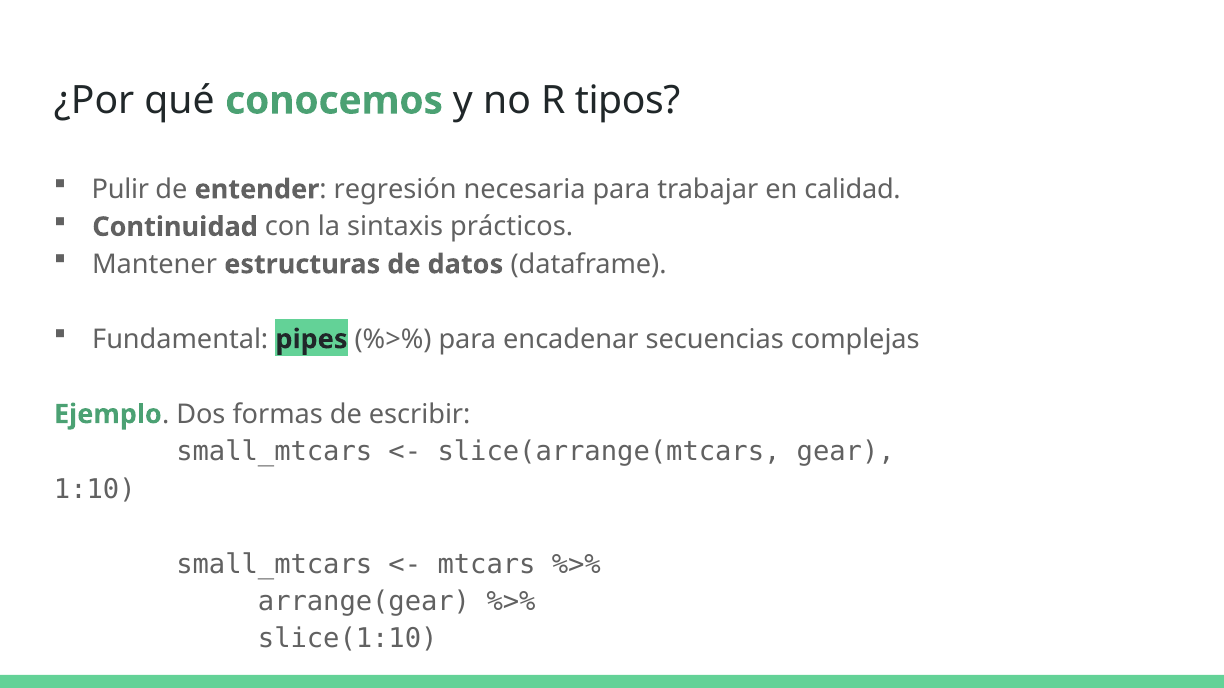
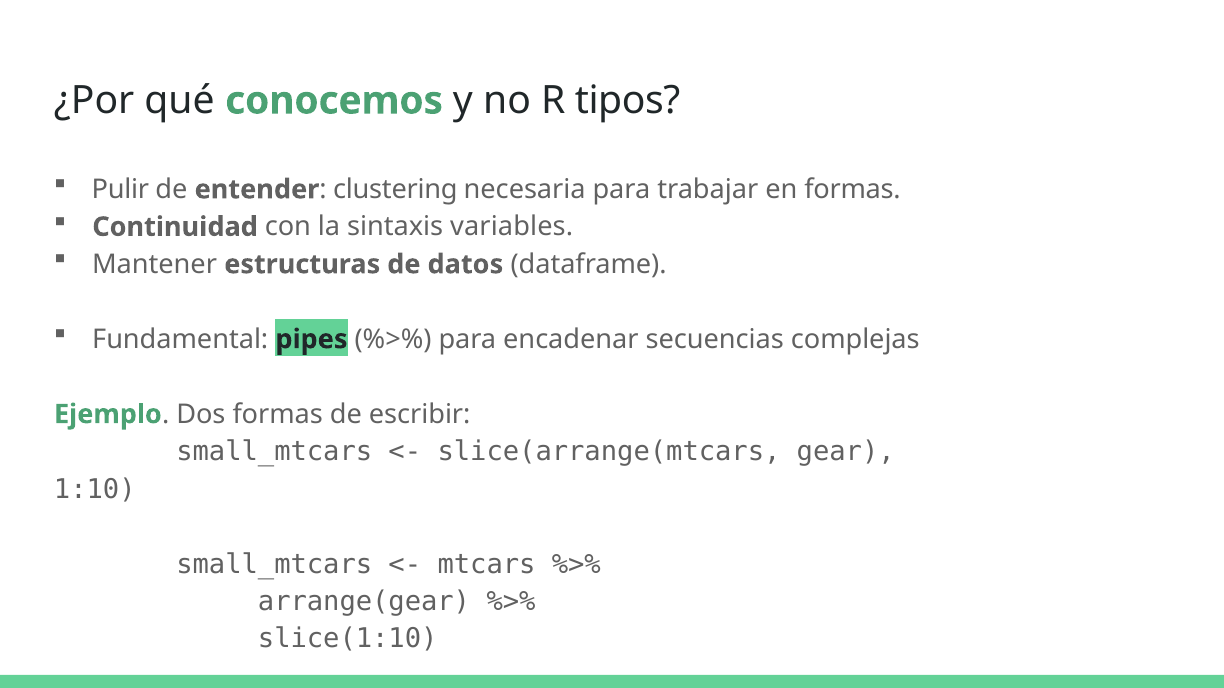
regresión: regresión -> clustering
en calidad: calidad -> formas
prácticos: prácticos -> variables
